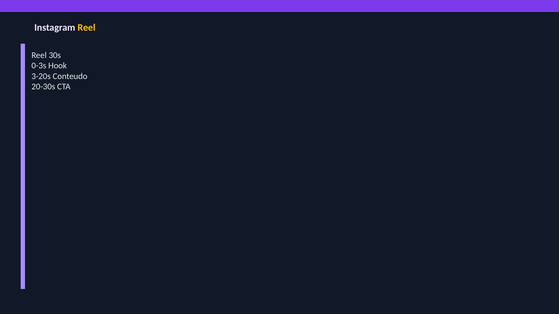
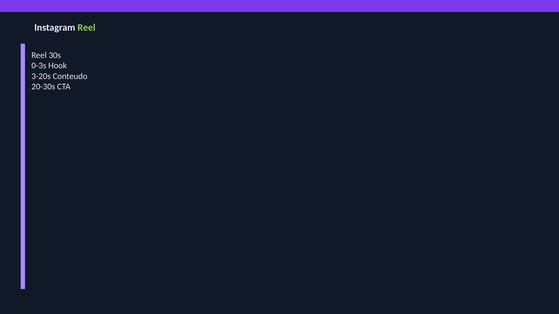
Reel at (86, 28) colour: yellow -> light green
